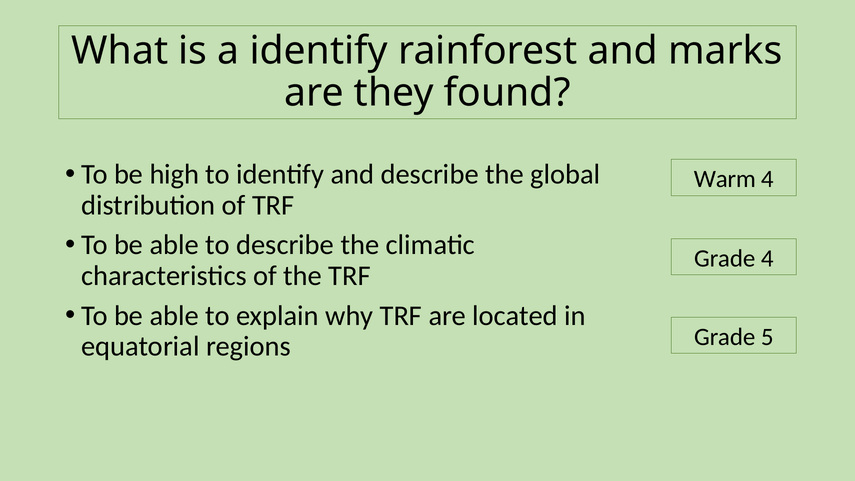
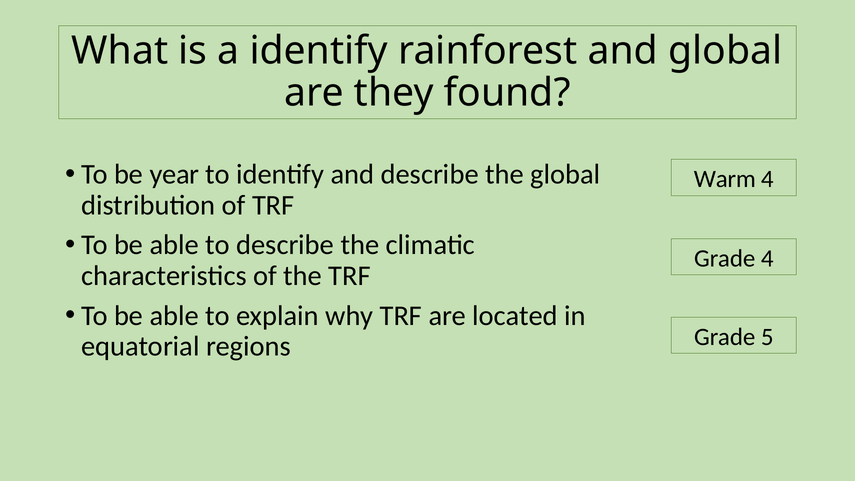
and marks: marks -> global
high: high -> year
